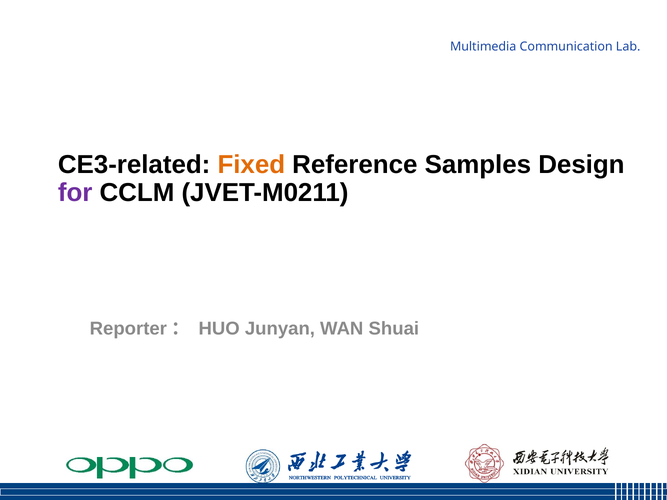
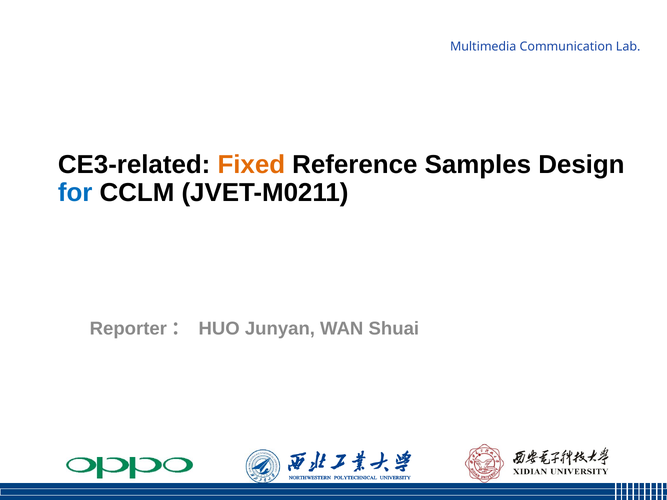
for colour: purple -> blue
